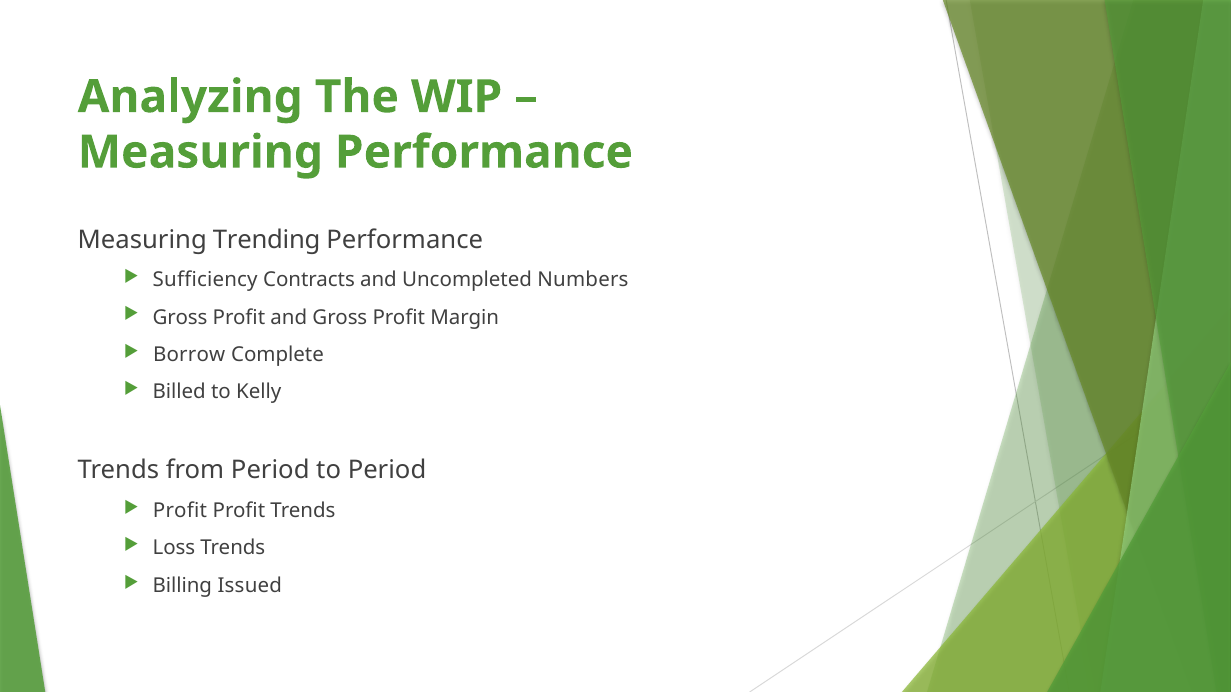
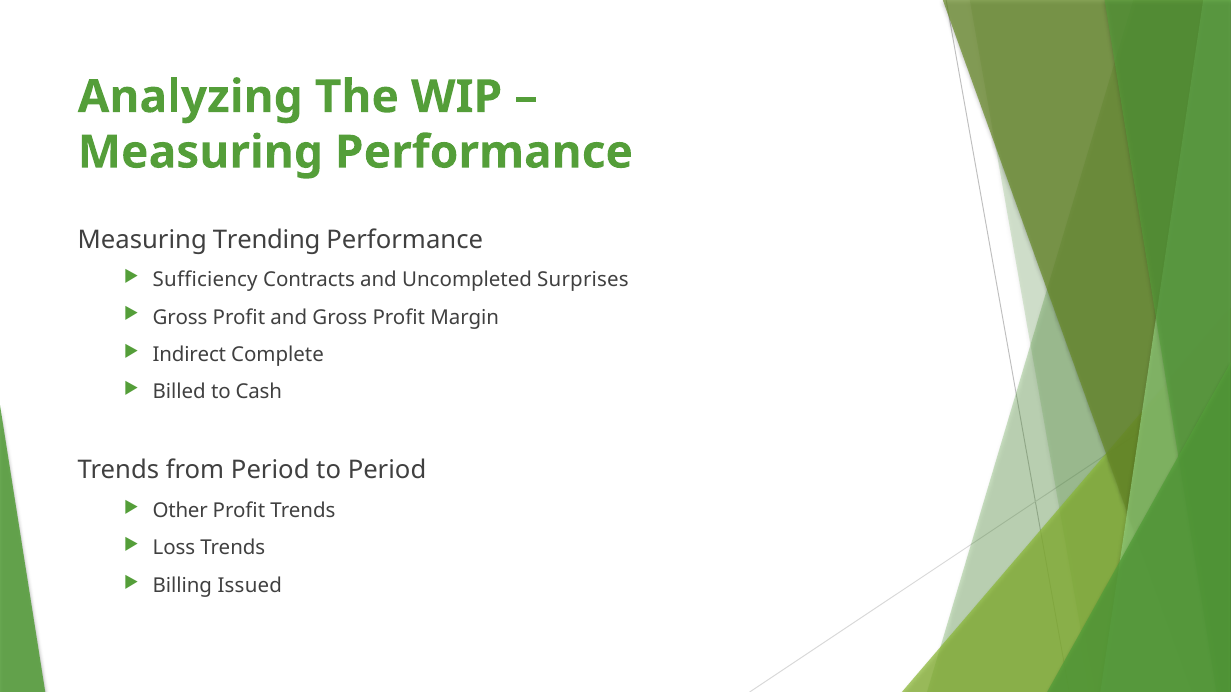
Numbers: Numbers -> Surprises
Borrow: Borrow -> Indirect
Kelly: Kelly -> Cash
Profit at (180, 511): Profit -> Other
